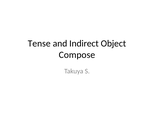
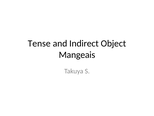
Compose: Compose -> Mangeais
